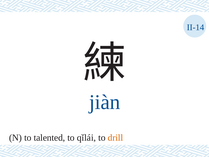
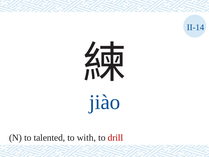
jiàn: jiàn -> jiào
qǐlái: qǐlái -> with
drill colour: orange -> red
